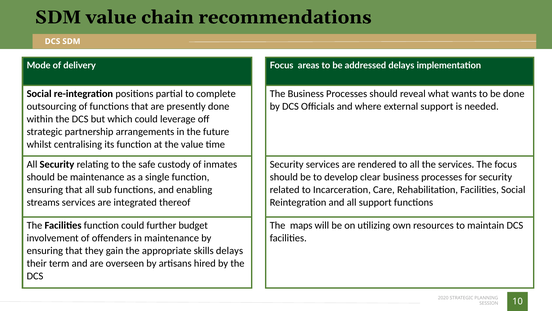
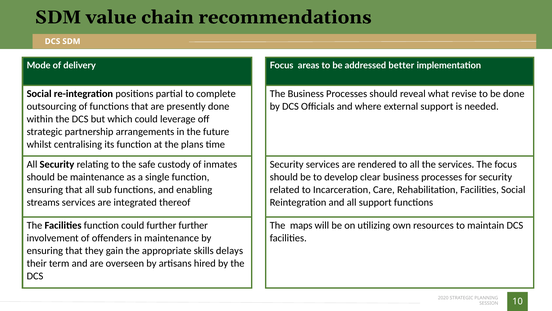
addressed delays: delays -> better
wants: wants -> revise
the value: value -> plans
further budget: budget -> further
